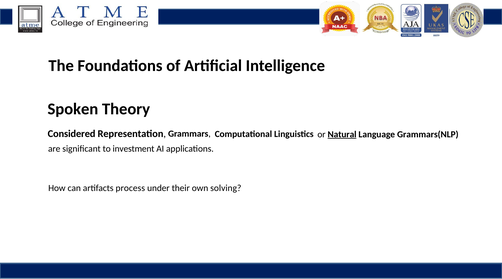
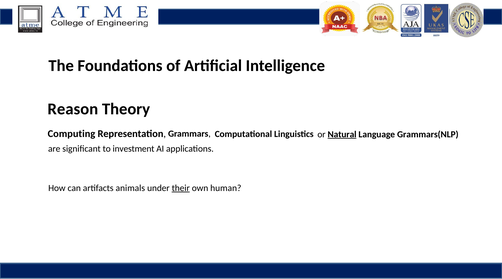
Spoken: Spoken -> Reason
Considered: Considered -> Computing
process: process -> animals
their underline: none -> present
solving: solving -> human
